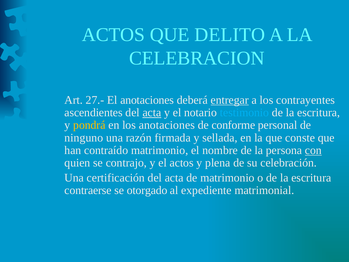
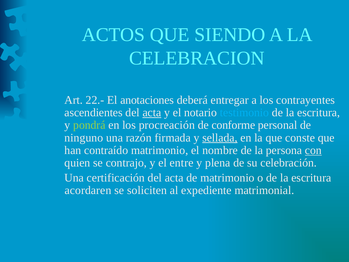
DELITO: DELITO -> SIENDO
27.-: 27.- -> 22.-
entregar underline: present -> none
pondrá colour: yellow -> light green
los anotaciones: anotaciones -> procreación
sellada underline: none -> present
el actos: actos -> entre
contraerse: contraerse -> acordaren
otorgado: otorgado -> soliciten
